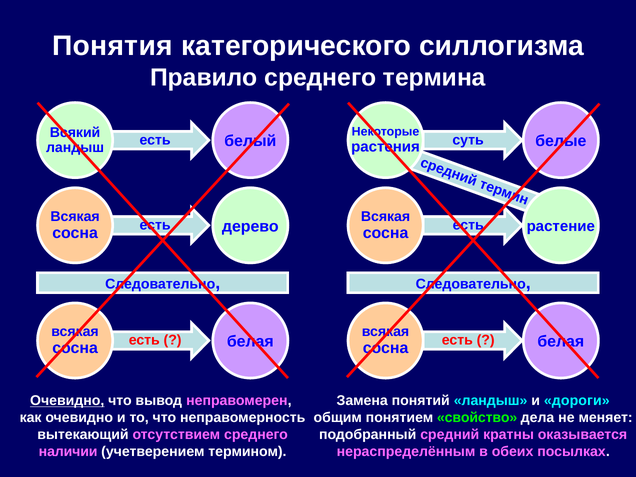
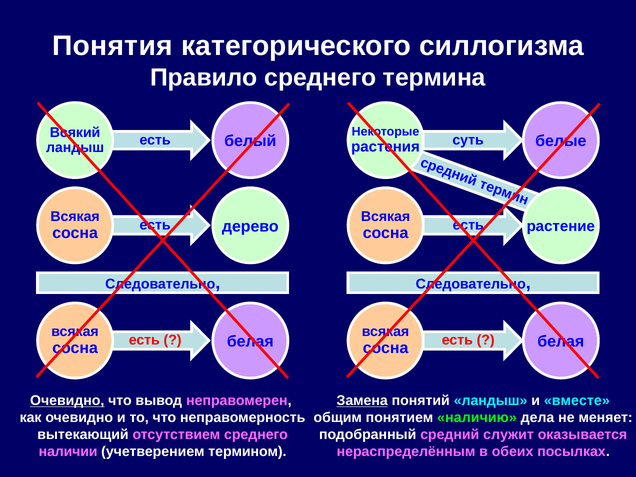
Замена underline: none -> present
дороги: дороги -> вместе
свойство: свойство -> наличию
кратны: кратны -> служит
